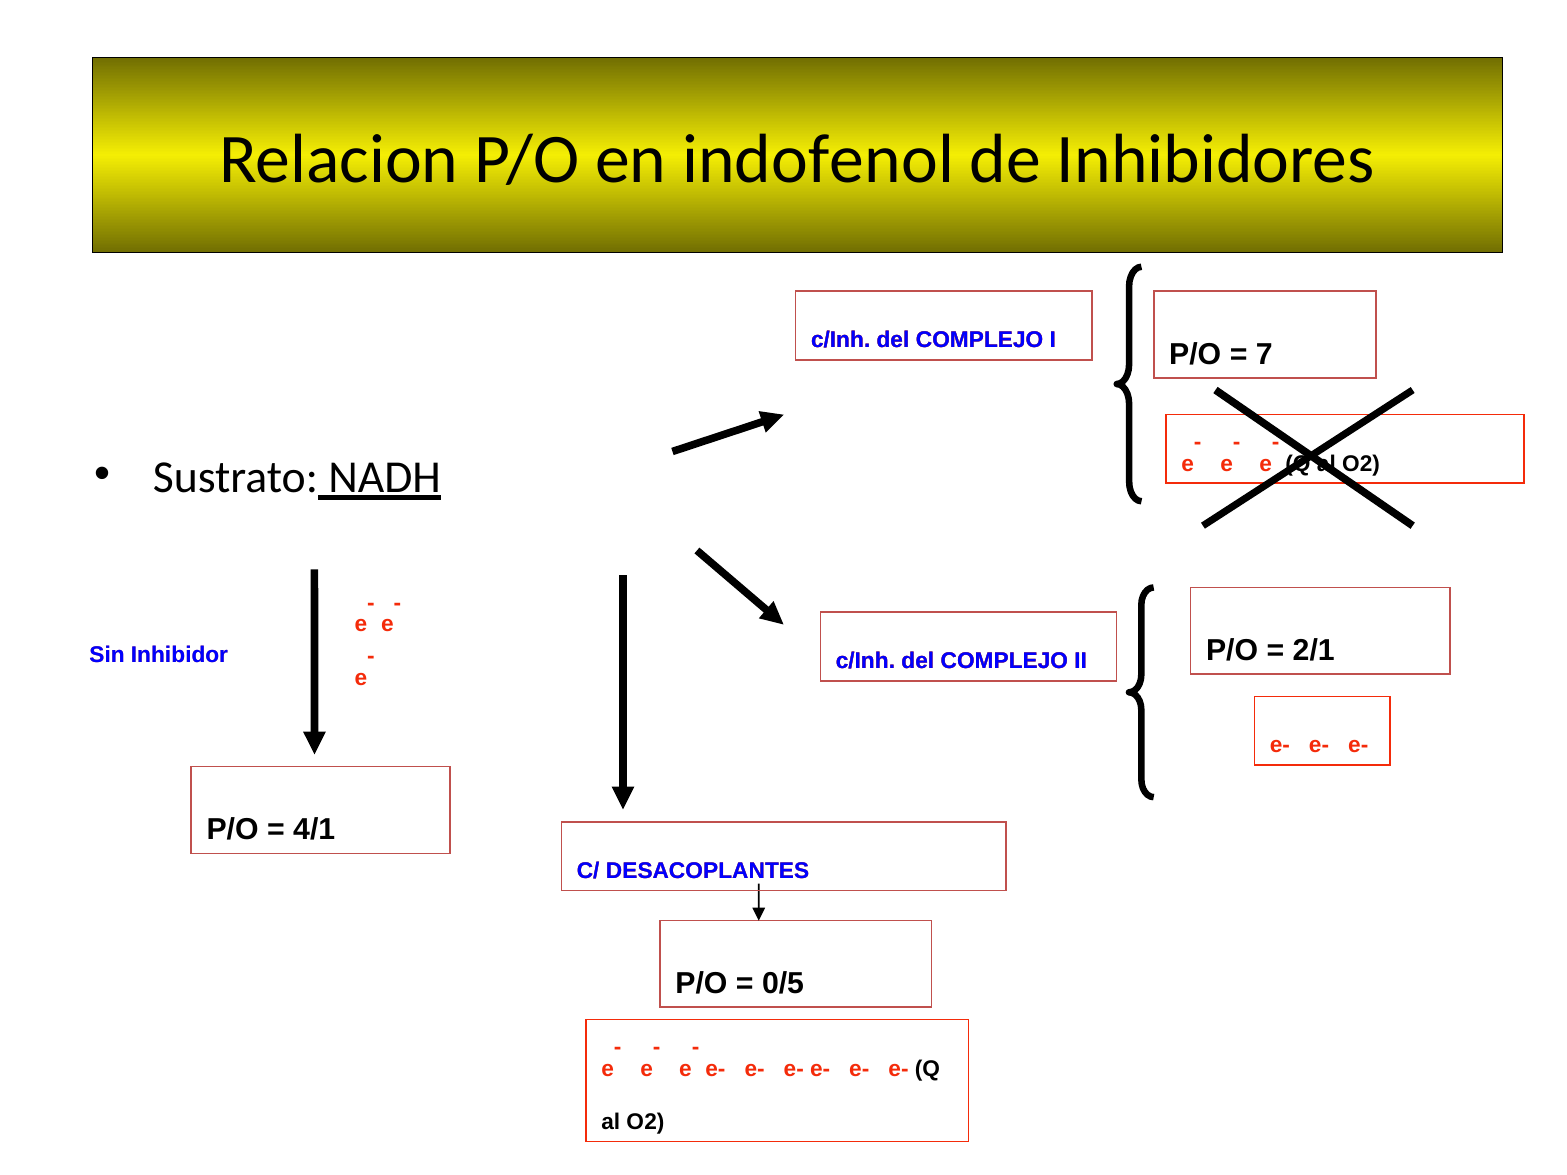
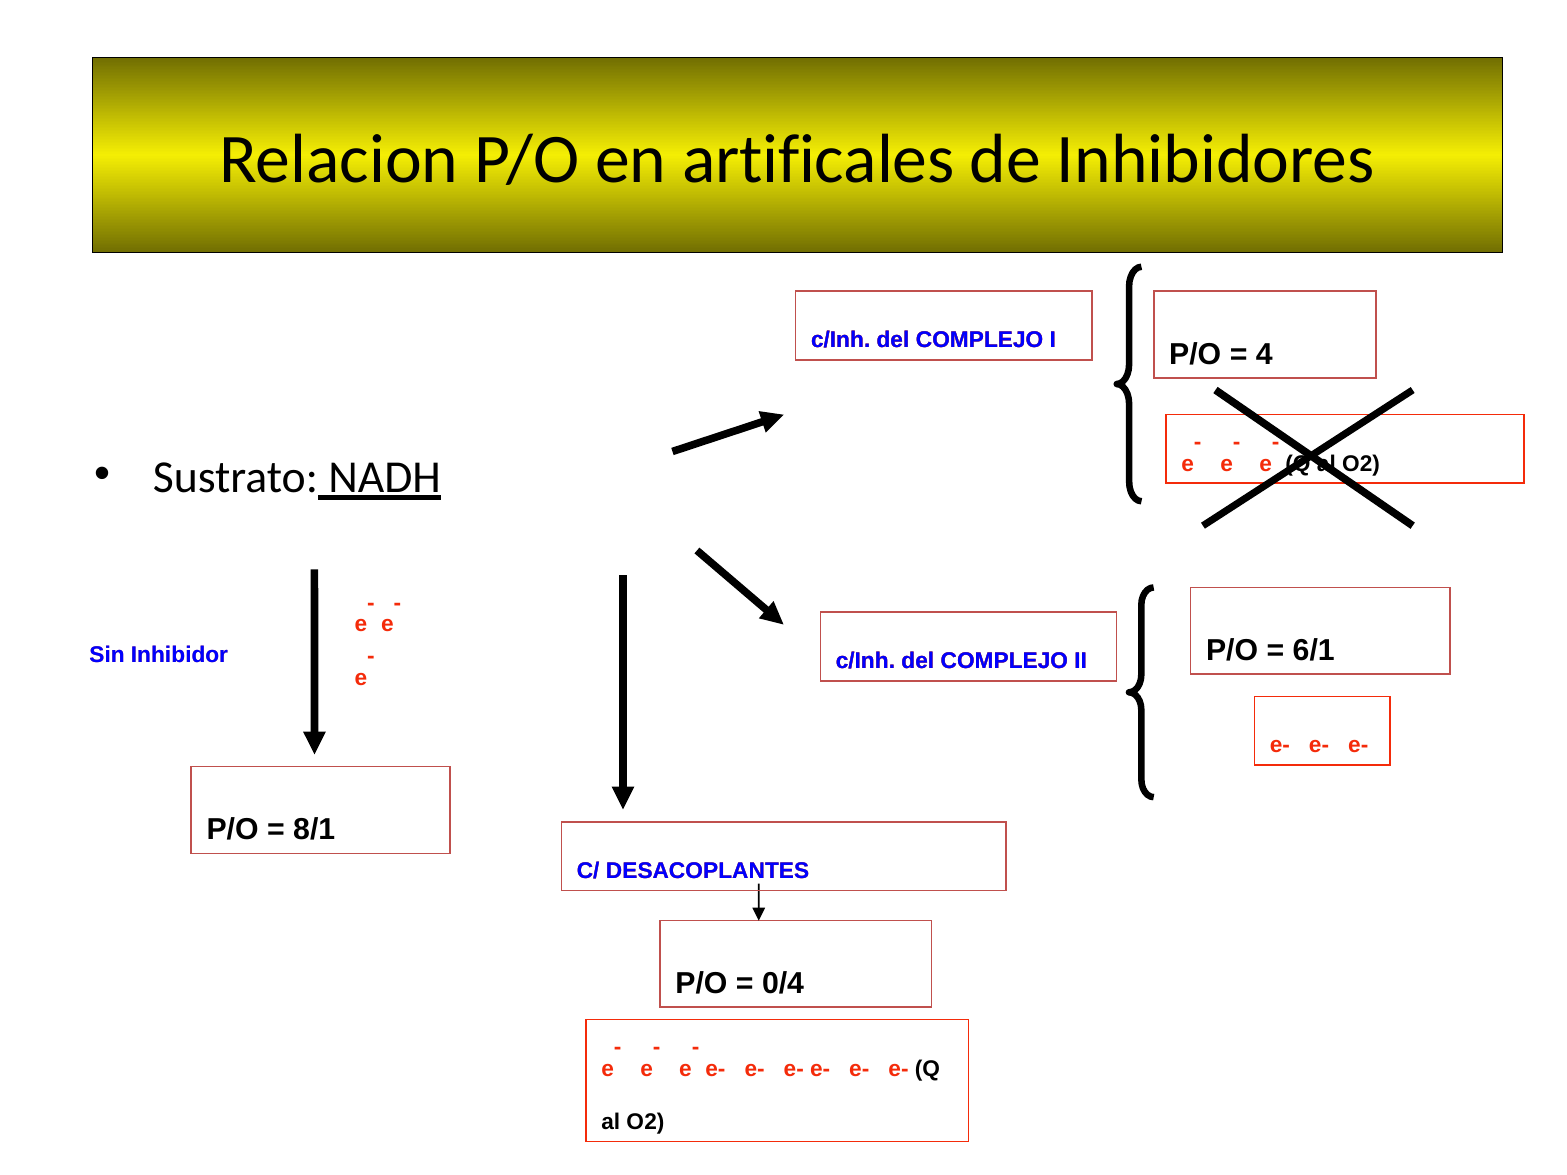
indofenol: indofenol -> artificales
7: 7 -> 4
2/1: 2/1 -> 6/1
4/1: 4/1 -> 8/1
0/5: 0/5 -> 0/4
